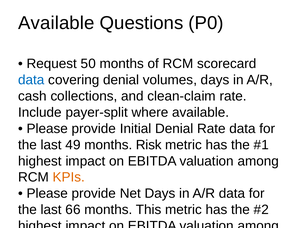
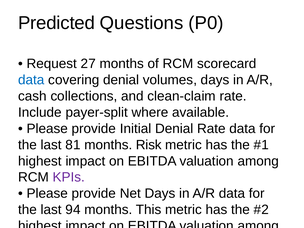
Available at (56, 23): Available -> Predicted
50: 50 -> 27
49: 49 -> 81
KPIs at (69, 177) colour: orange -> purple
66: 66 -> 94
